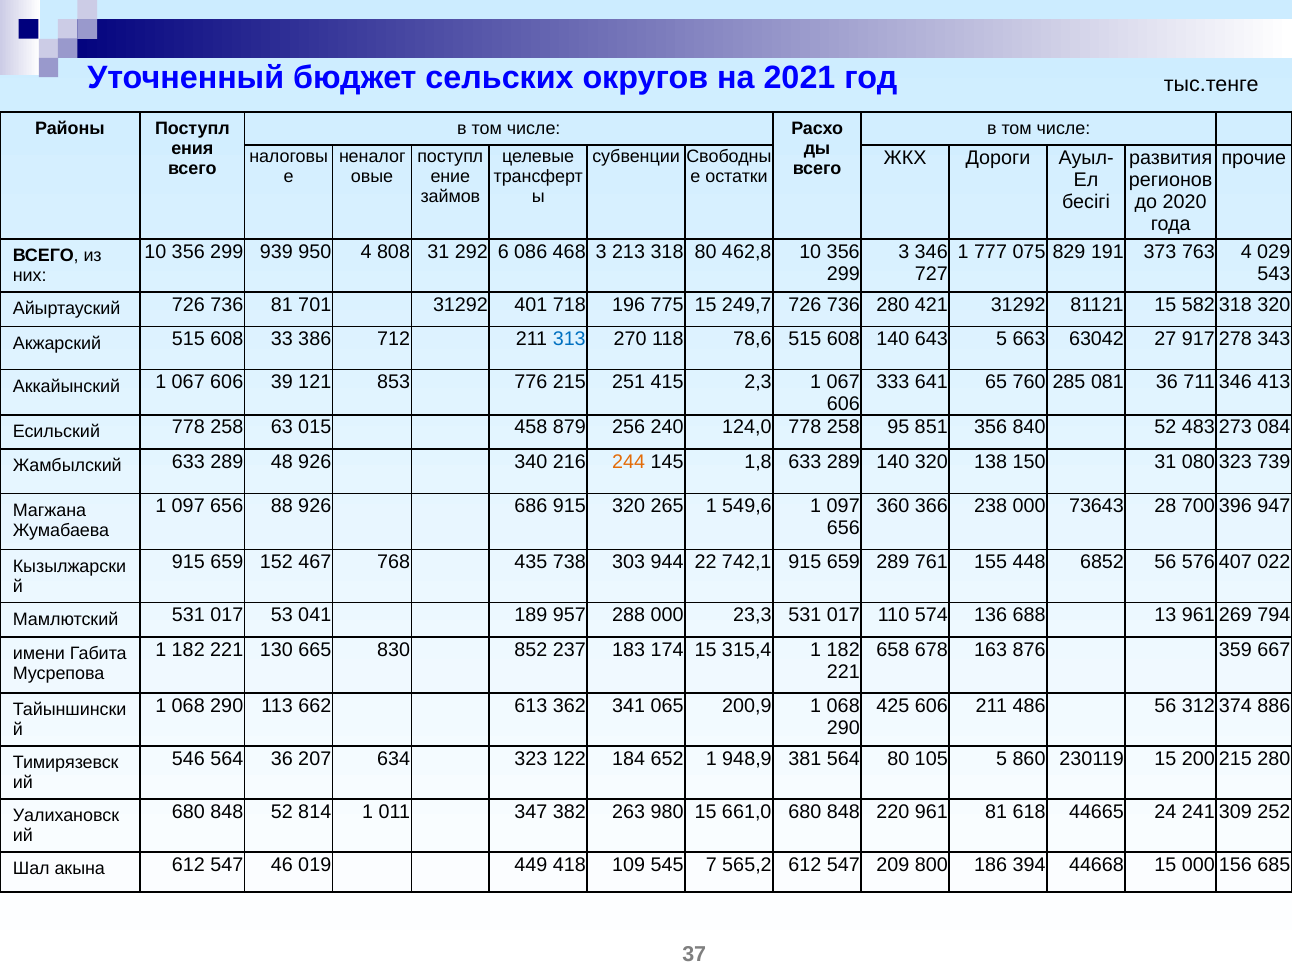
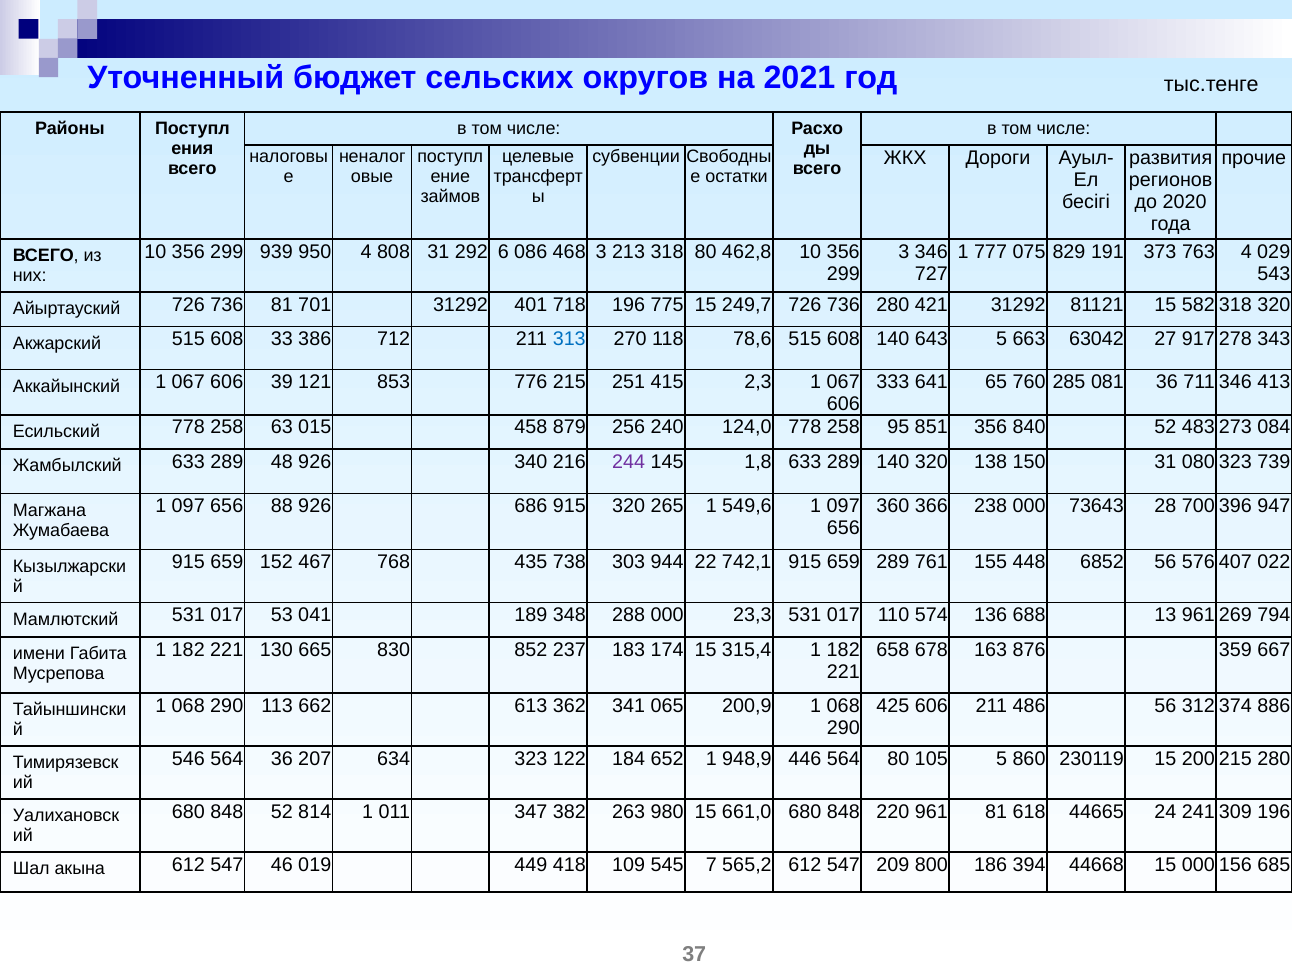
244 colour: orange -> purple
957: 957 -> 348
381: 381 -> 446
252 at (1274, 812): 252 -> 196
